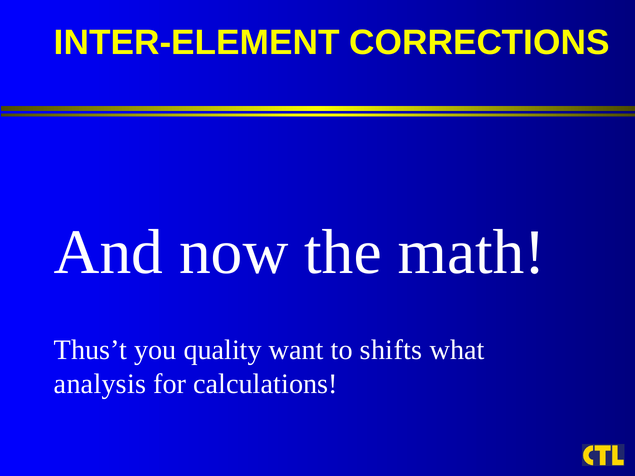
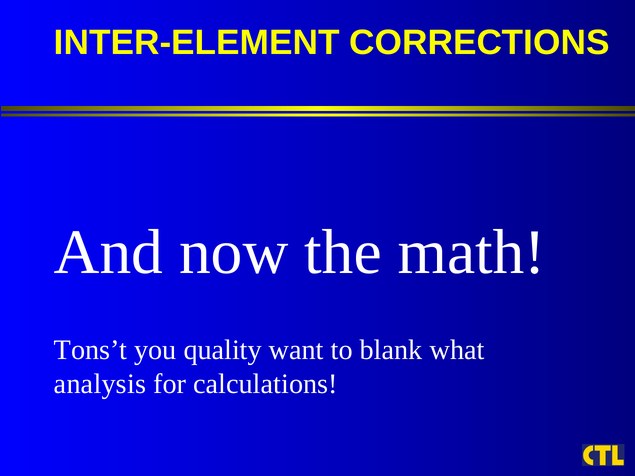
Thus’t: Thus’t -> Tons’t
shifts: shifts -> blank
